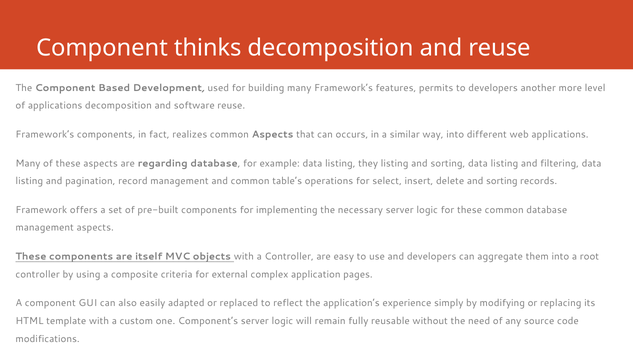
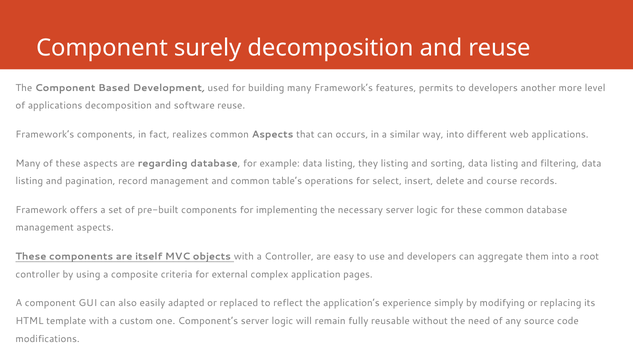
thinks: thinks -> surely
delete and sorting: sorting -> course
